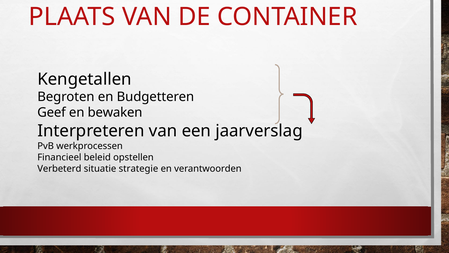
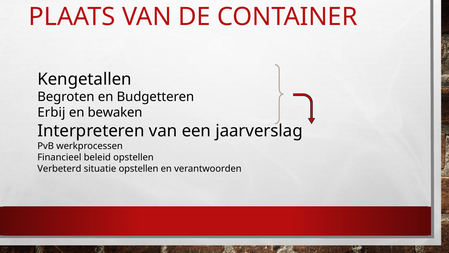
Geef: Geef -> Erbij
situatie strategie: strategie -> opstellen
